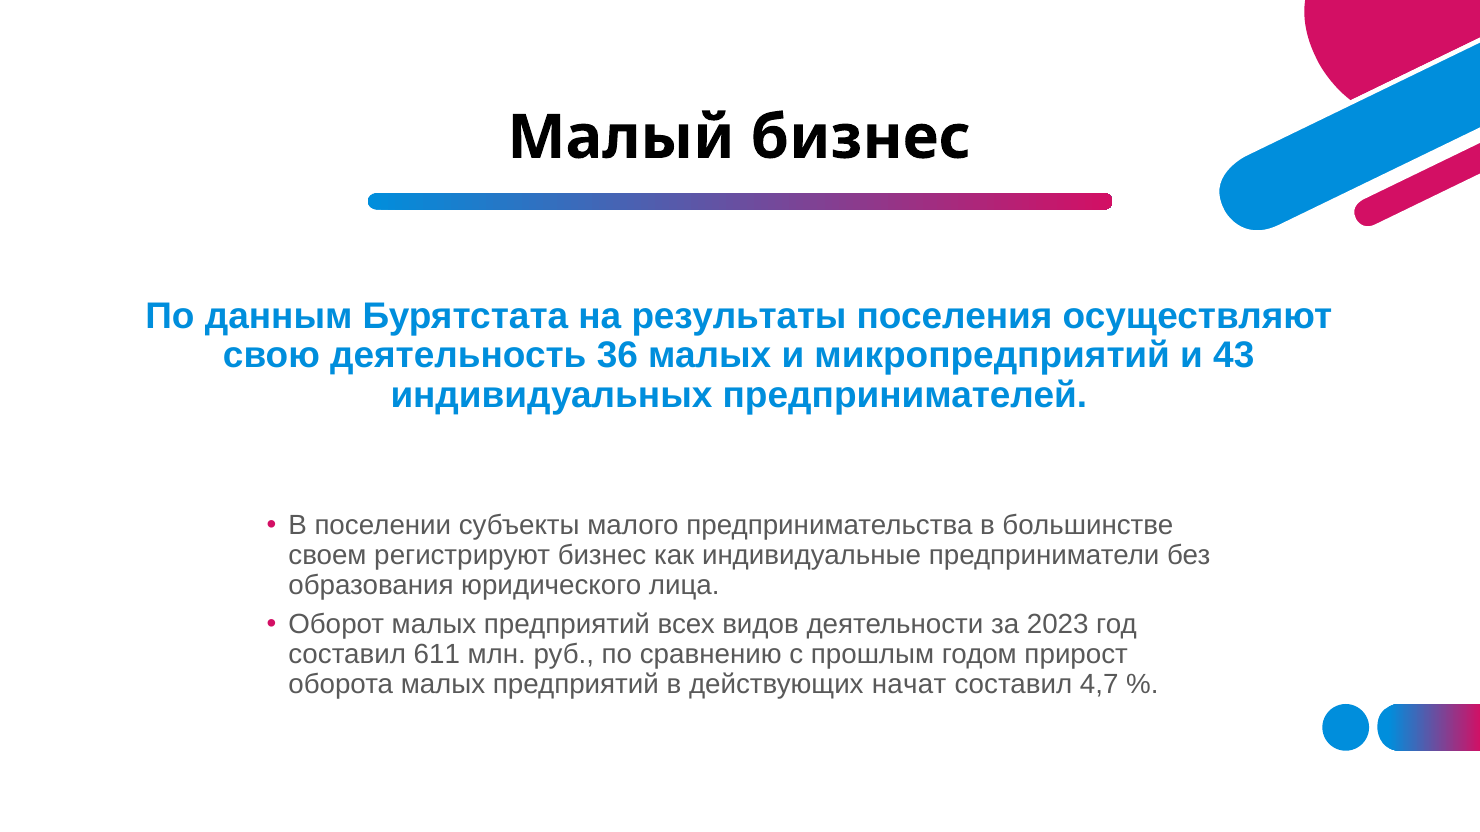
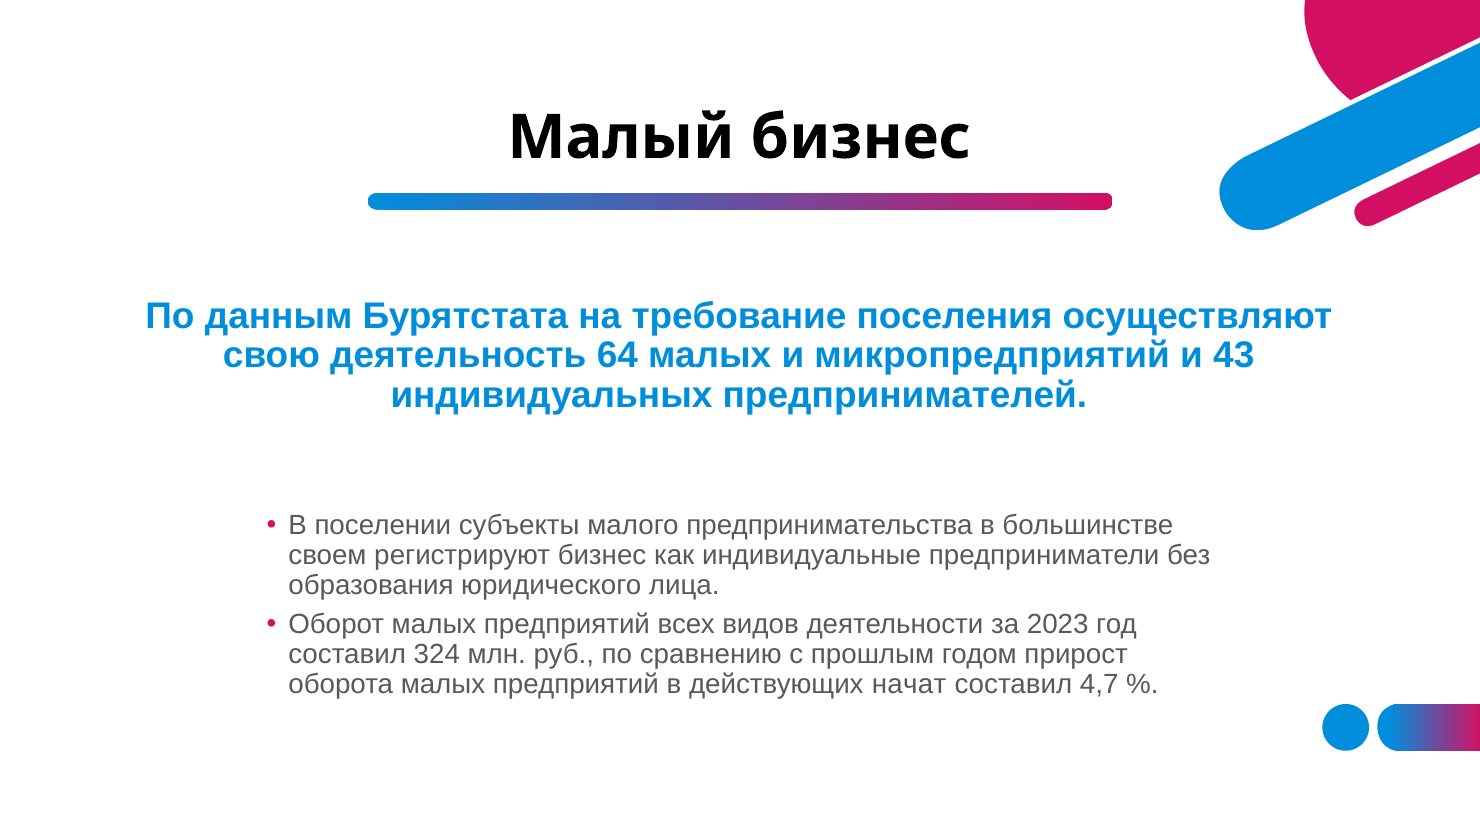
результаты: результаты -> требование
36: 36 -> 64
611: 611 -> 324
